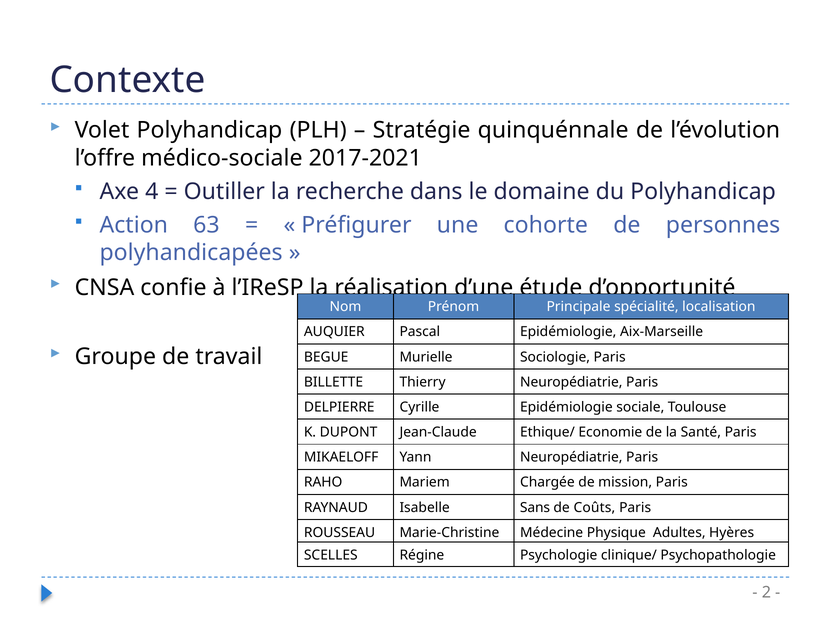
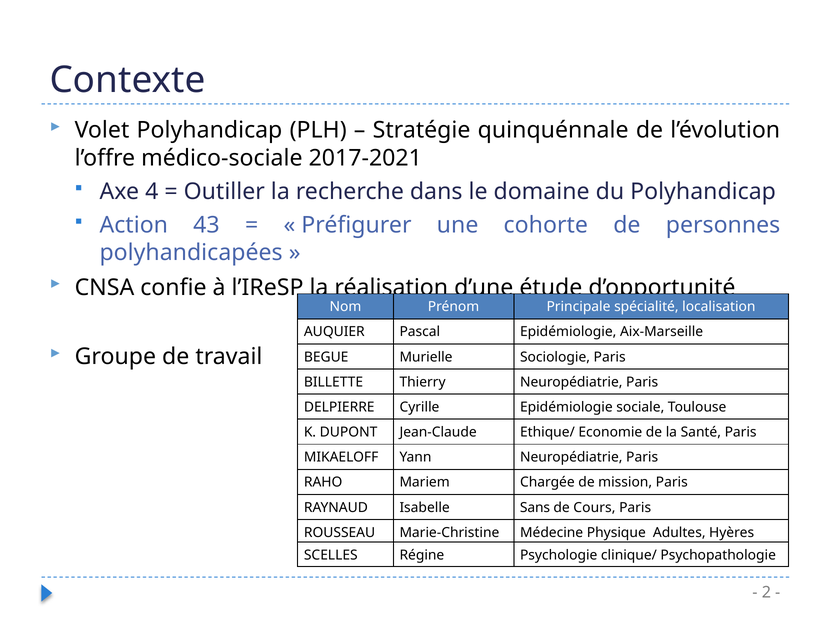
63: 63 -> 43
Coûts: Coûts -> Cours
